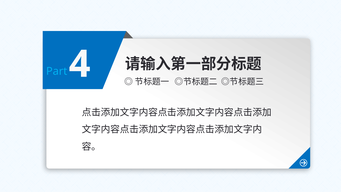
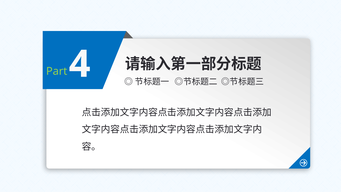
Part colour: light blue -> light green
